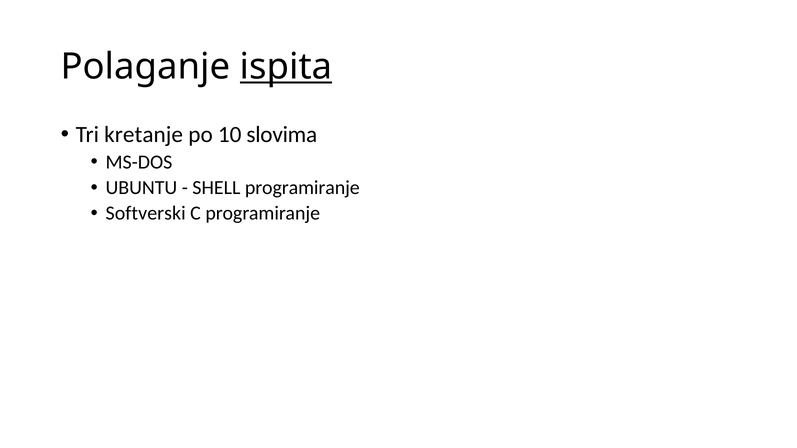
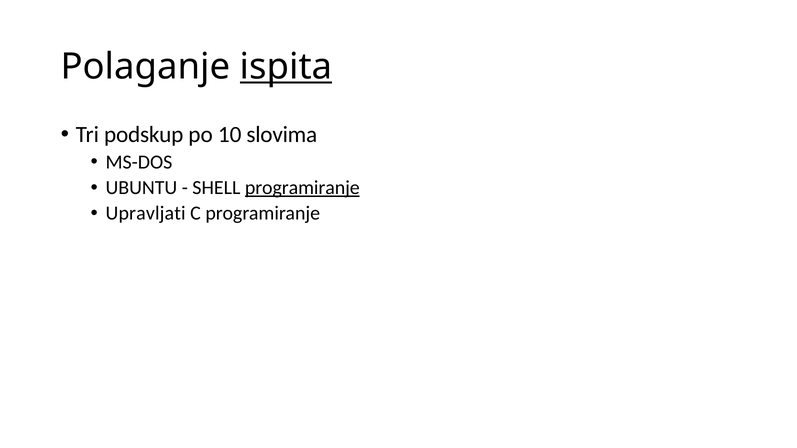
kretanje: kretanje -> podskup
programiranje at (302, 188) underline: none -> present
Softverski: Softverski -> Upravljati
